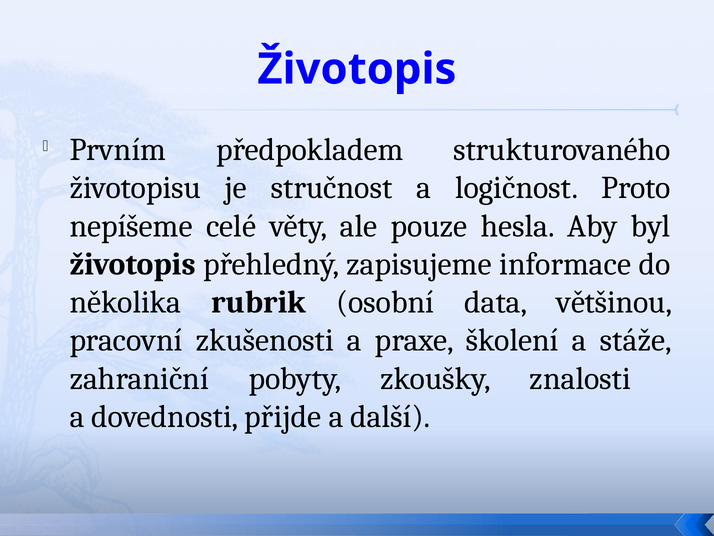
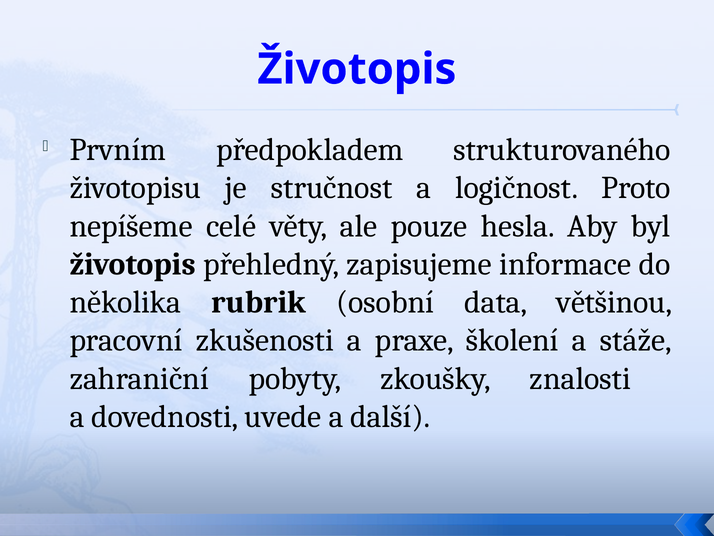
přijde: přijde -> uvede
